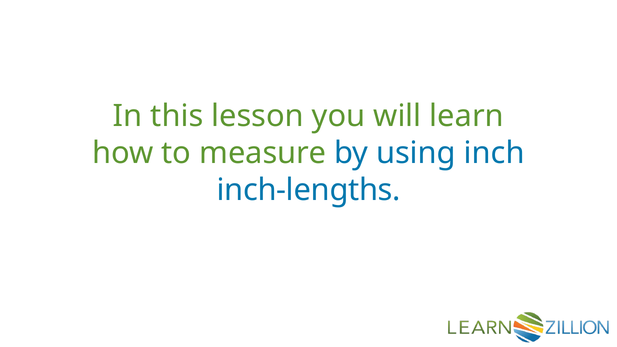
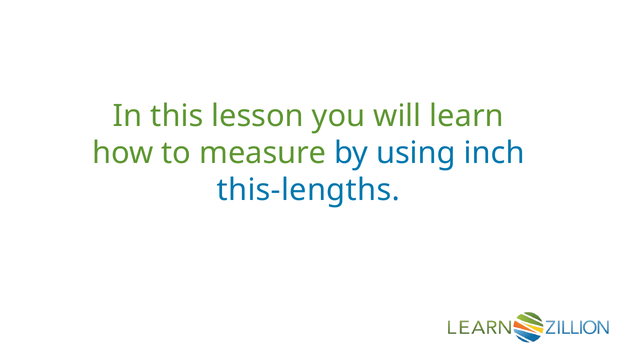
inch-lengths: inch-lengths -> this-lengths
